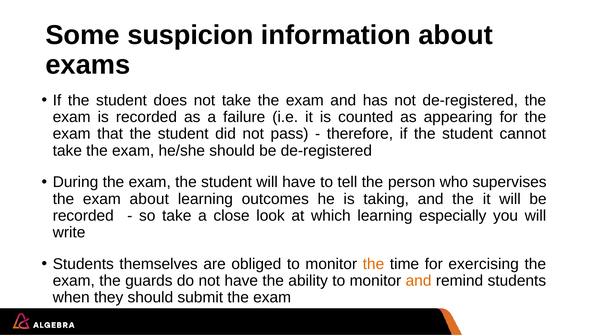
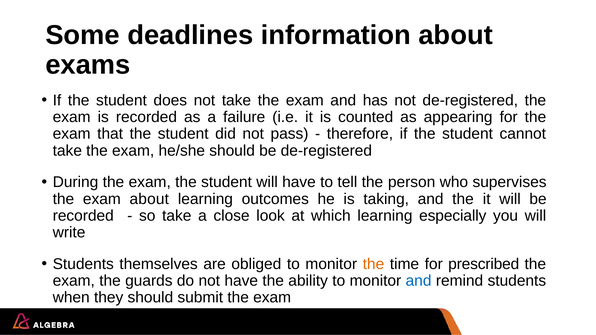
suspicion: suspicion -> deadlines
exercising: exercising -> prescribed
and at (419, 281) colour: orange -> blue
